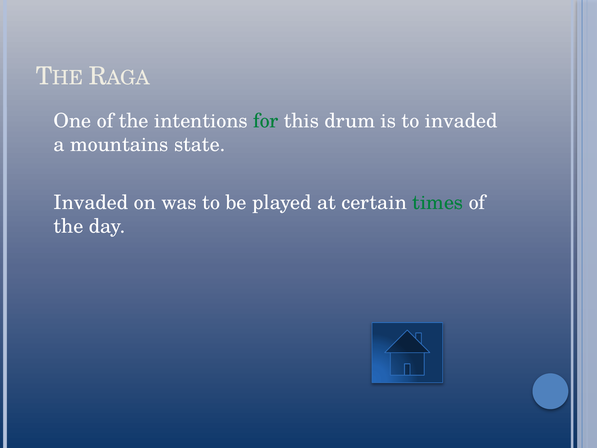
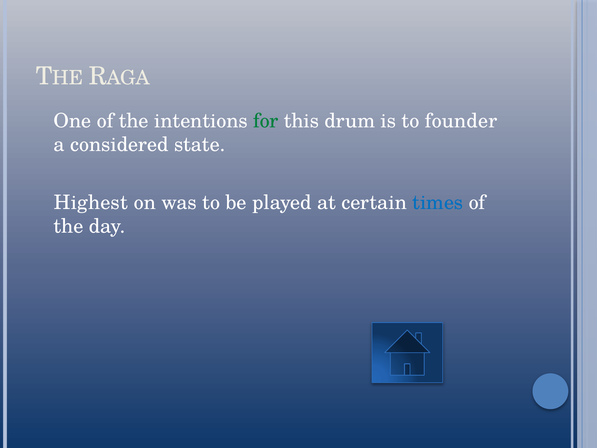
to invaded: invaded -> founder
mountains: mountains -> considered
Invaded at (91, 202): Invaded -> Highest
times colour: green -> blue
